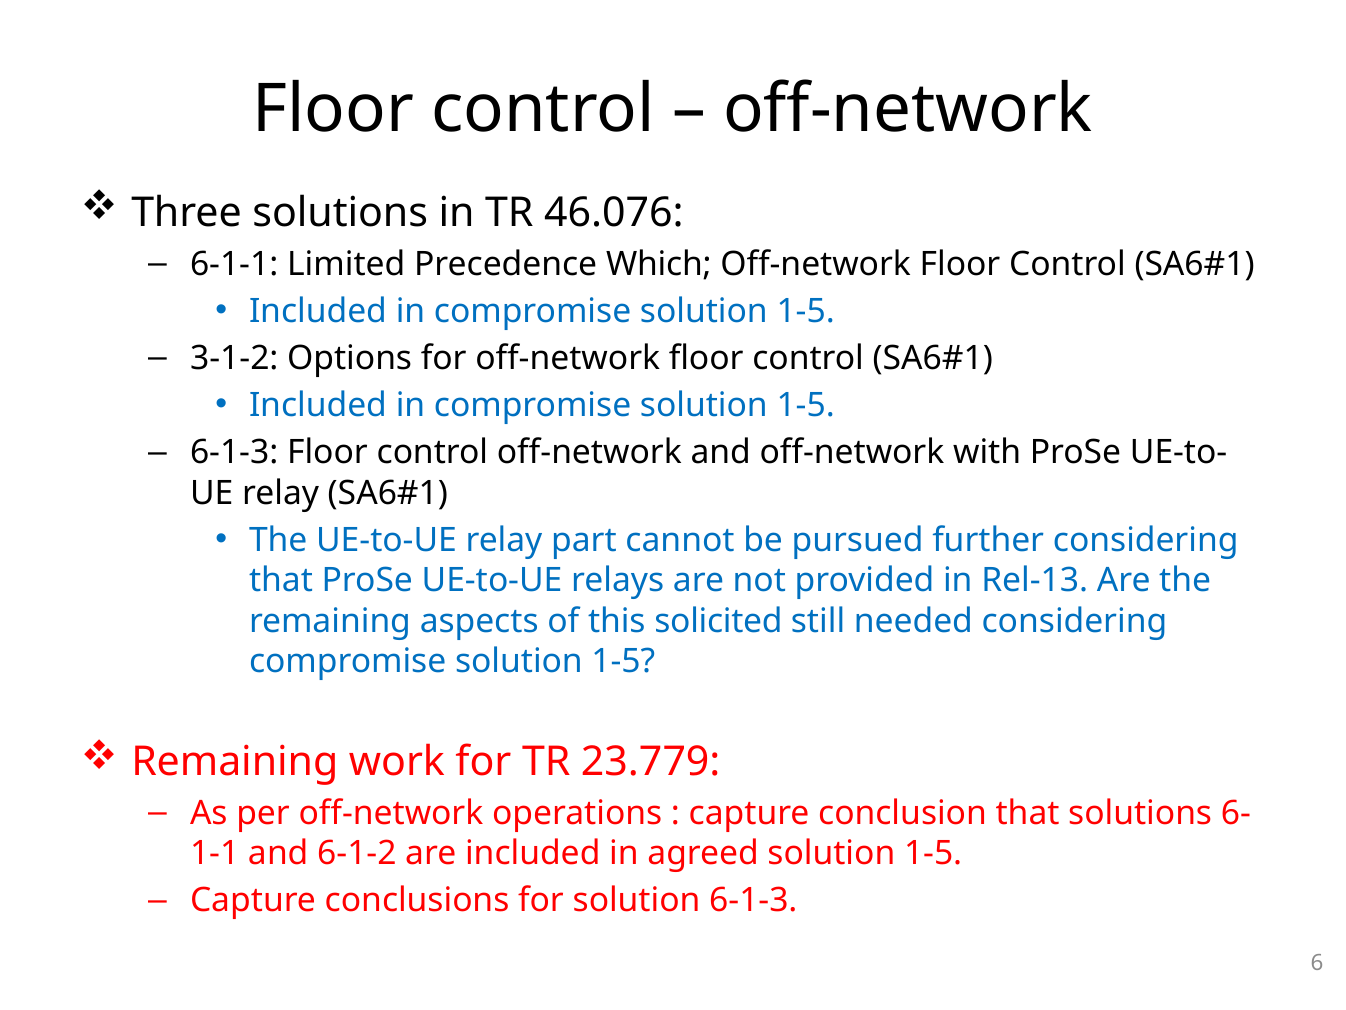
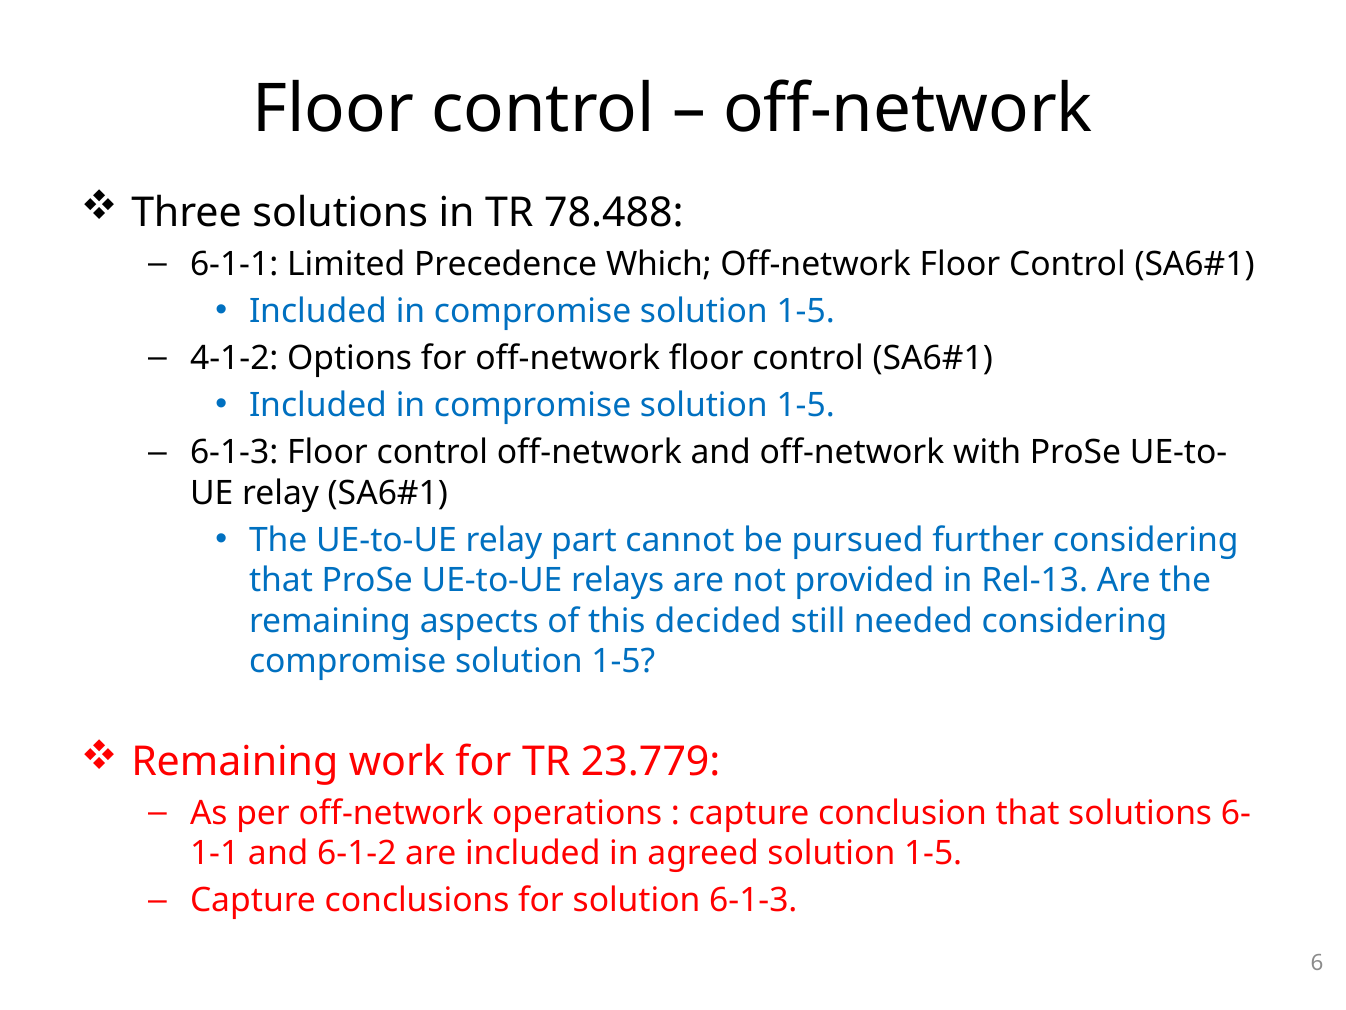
46.076: 46.076 -> 78.488
3-1-2: 3-1-2 -> 4-1-2
solicited: solicited -> decided
